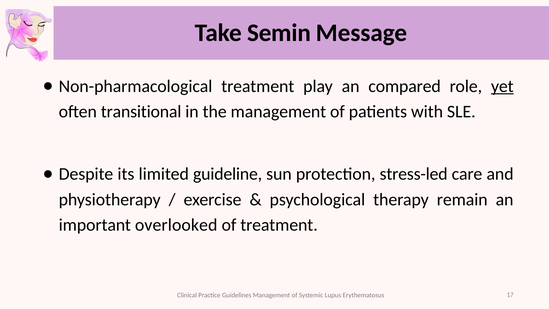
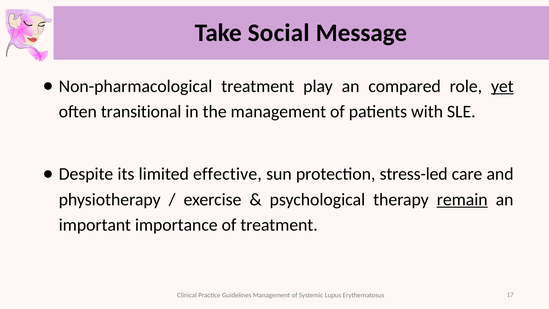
Semin: Semin -> Social
guideline: guideline -> effective
remain underline: none -> present
overlooked: overlooked -> importance
